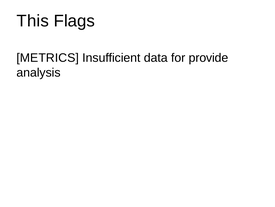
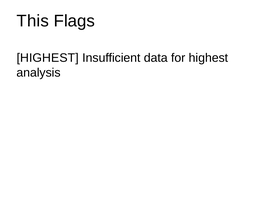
METRICS at (48, 58): METRICS -> HIGHEST
for provide: provide -> highest
